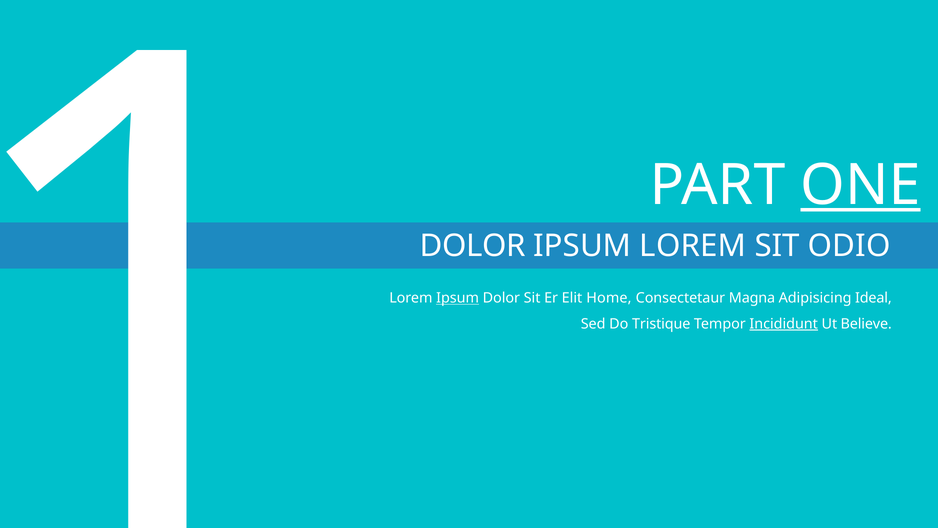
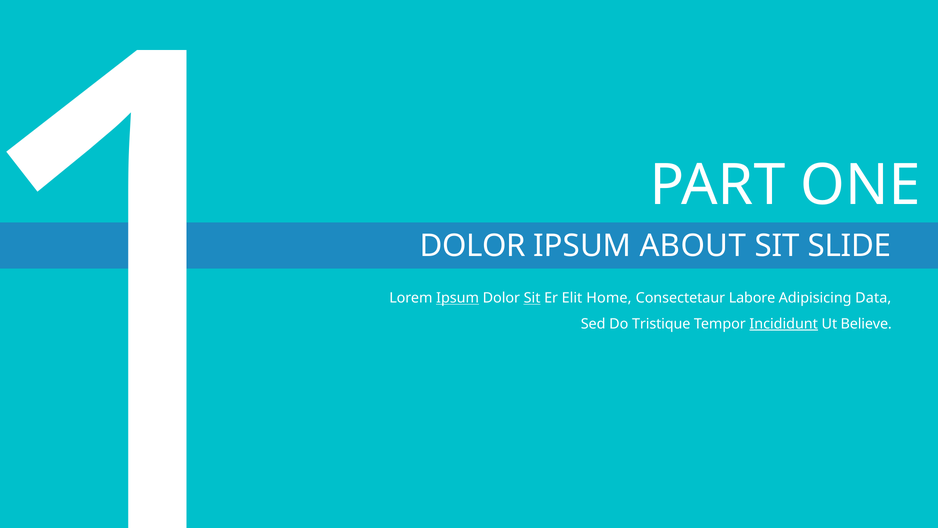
ONE underline: present -> none
IPSUM LOREM: LOREM -> ABOUT
ODIO: ODIO -> SLIDE
Sit at (532, 298) underline: none -> present
Magna: Magna -> Labore
Ideal: Ideal -> Data
